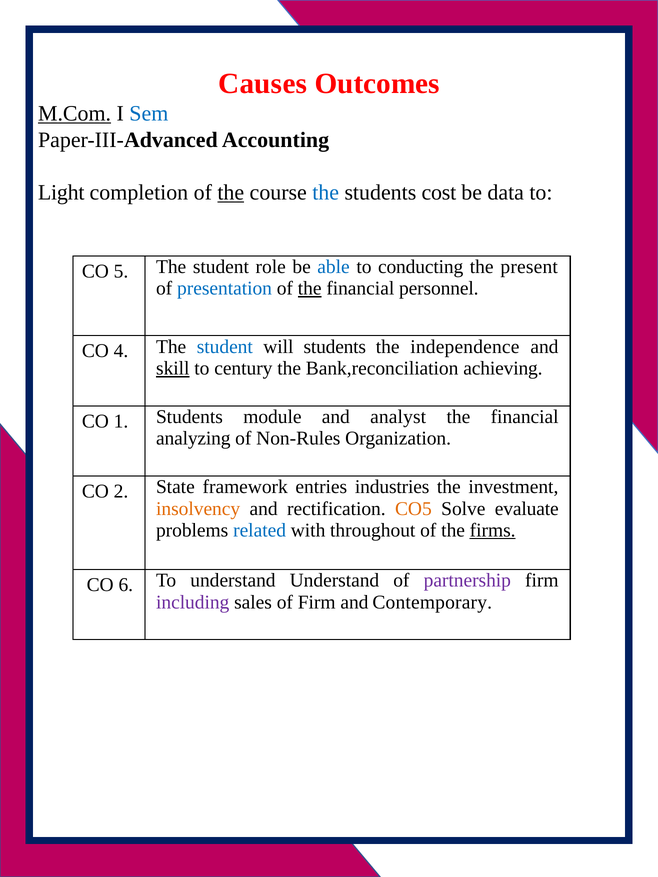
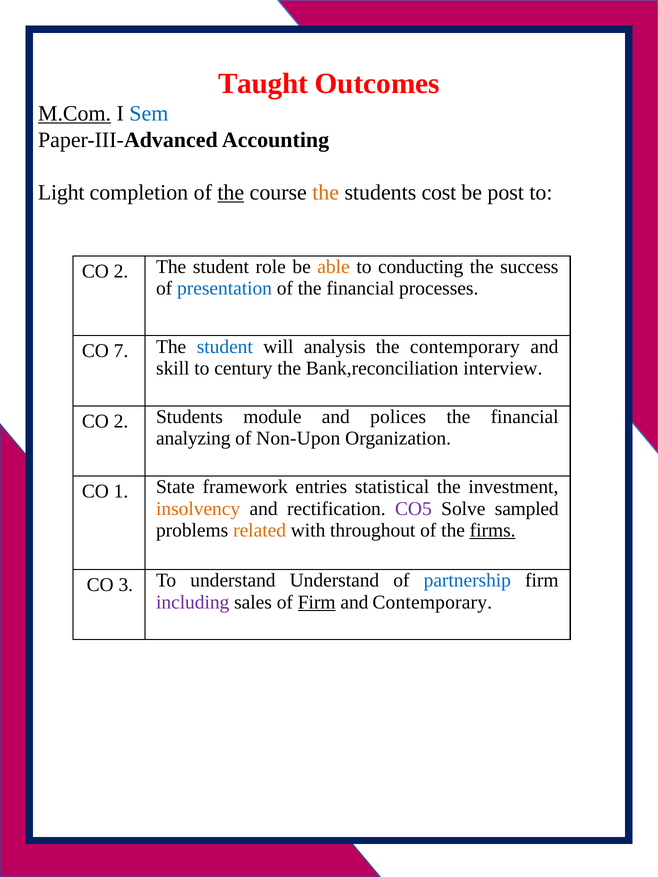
Causes: Causes -> Taught
the at (326, 193) colour: blue -> orange
data: data -> post
5 at (121, 271): 5 -> 2
able colour: blue -> orange
present: present -> success
the at (310, 289) underline: present -> none
personnel: personnel -> processes
4: 4 -> 7
will students: students -> analysis
the independence: independence -> contemporary
skill underline: present -> none
achieving: achieving -> interview
1 at (121, 421): 1 -> 2
analyst: analyst -> polices
Non-Rules: Non-Rules -> Non-Upon
2: 2 -> 1
industries: industries -> statistical
CO5 colour: orange -> purple
evaluate: evaluate -> sampled
related colour: blue -> orange
6: 6 -> 3
partnership colour: purple -> blue
Firm at (317, 602) underline: none -> present
